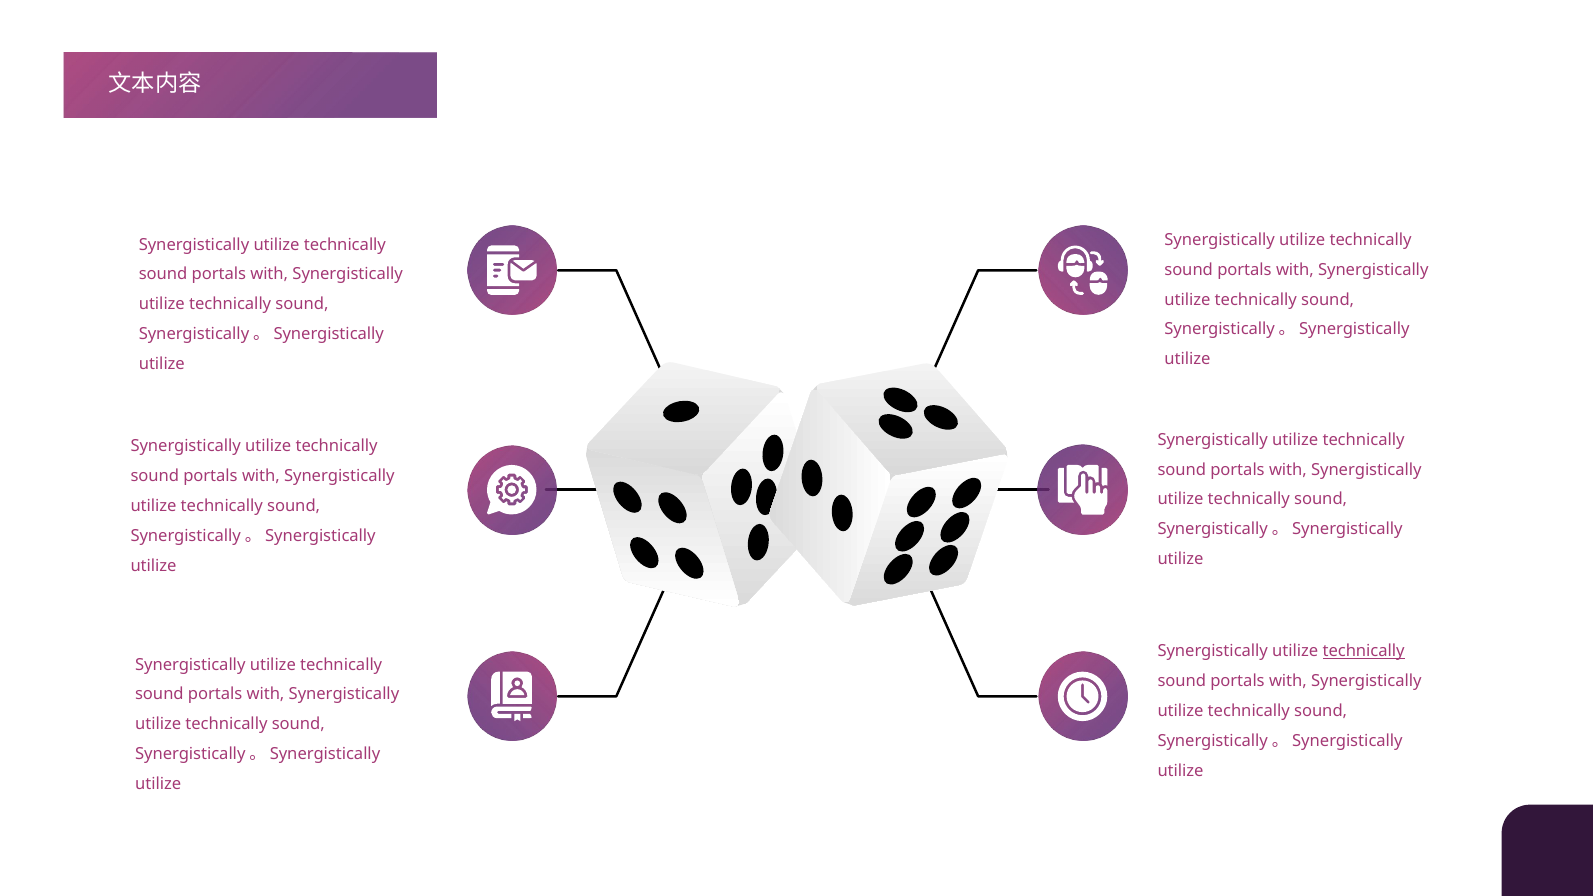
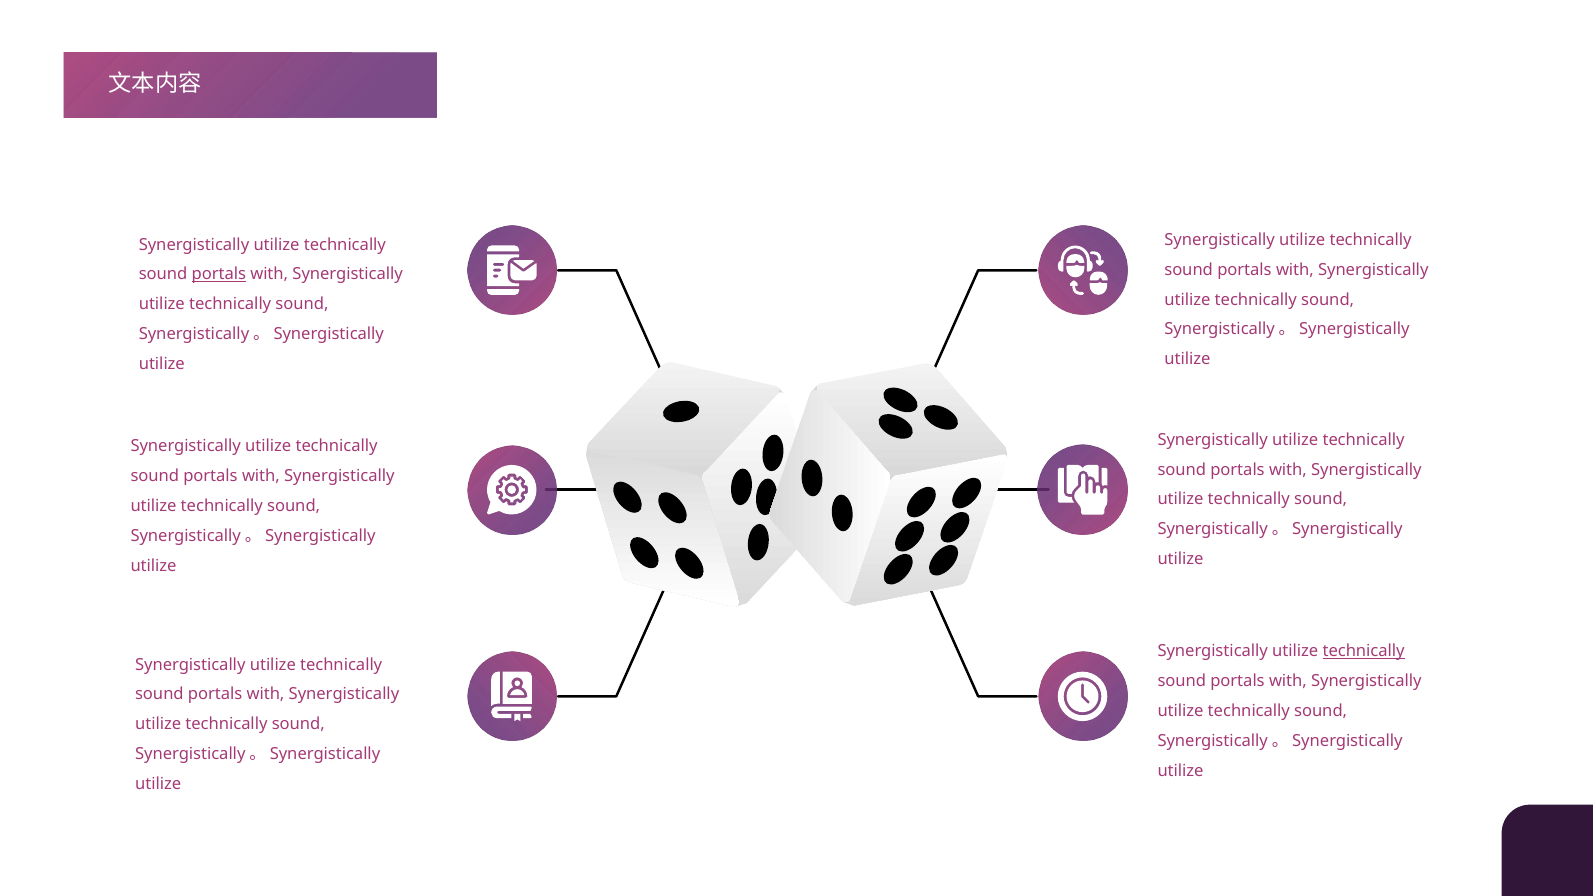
portals at (219, 274) underline: none -> present
